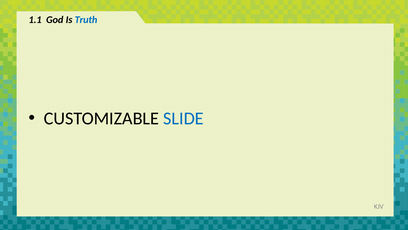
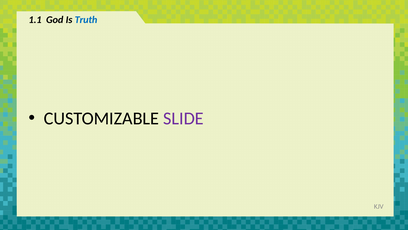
SLIDE colour: blue -> purple
